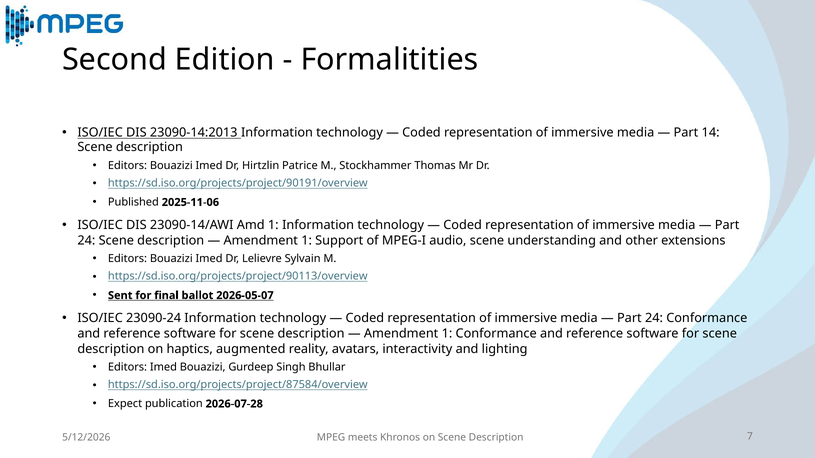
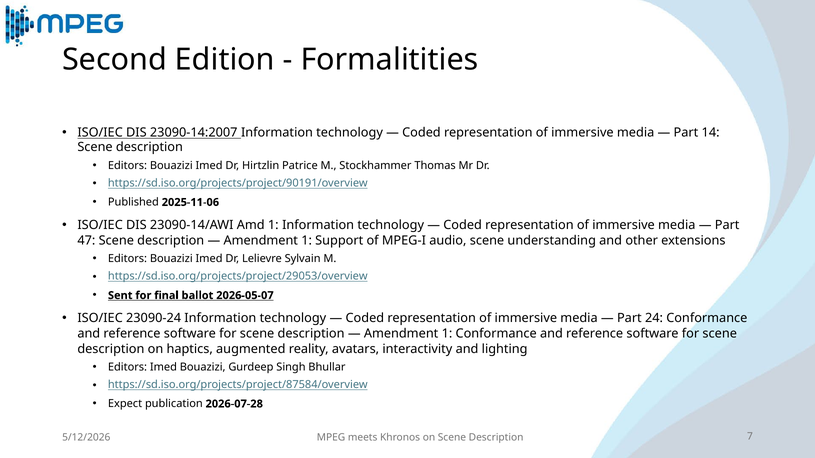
23090-14:2013: 23090-14:2013 -> 23090-14:2007
24 at (86, 241): 24 -> 47
https://sd.iso.org/projects/project/90113/overview: https://sd.iso.org/projects/project/90113/overview -> https://sd.iso.org/projects/project/29053/overview
